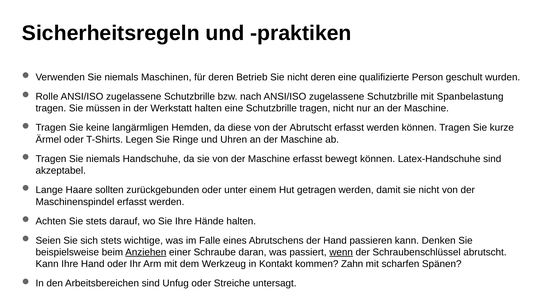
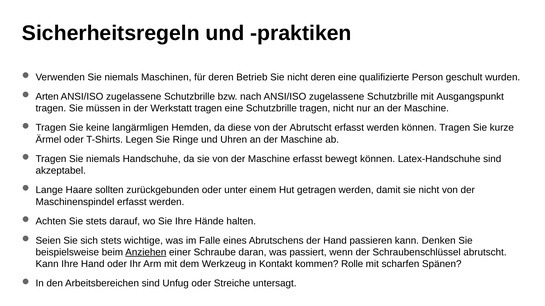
Rolle: Rolle -> Arten
Spanbelastung: Spanbelastung -> Ausgangspunkt
Werkstatt halten: halten -> tragen
wenn underline: present -> none
Zahn: Zahn -> Rolle
